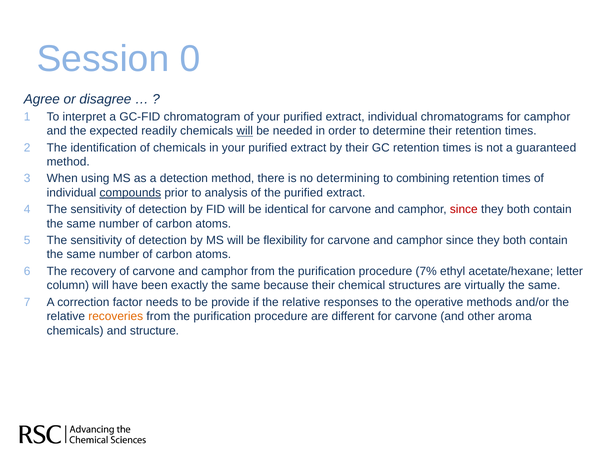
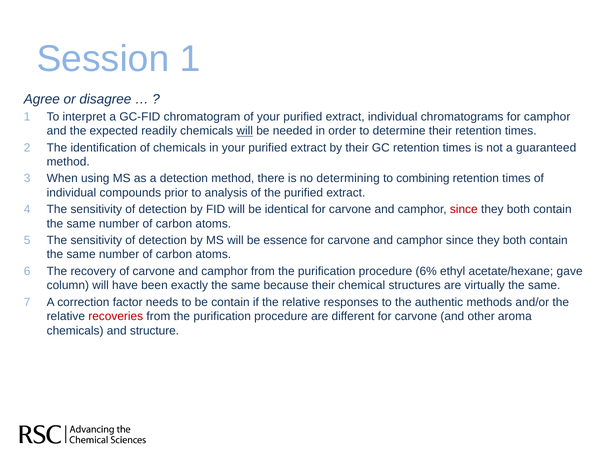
Session 0: 0 -> 1
compounds underline: present -> none
flexibility: flexibility -> essence
7%: 7% -> 6%
letter: letter -> gave
be provide: provide -> contain
operative: operative -> authentic
recoveries colour: orange -> red
